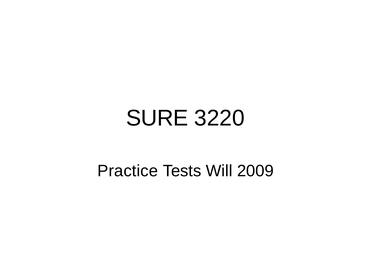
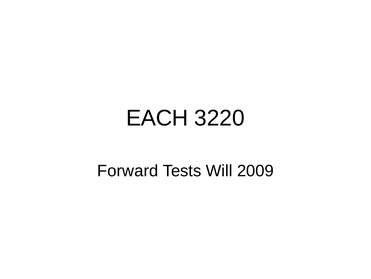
SURE: SURE -> EACH
Practice: Practice -> Forward
